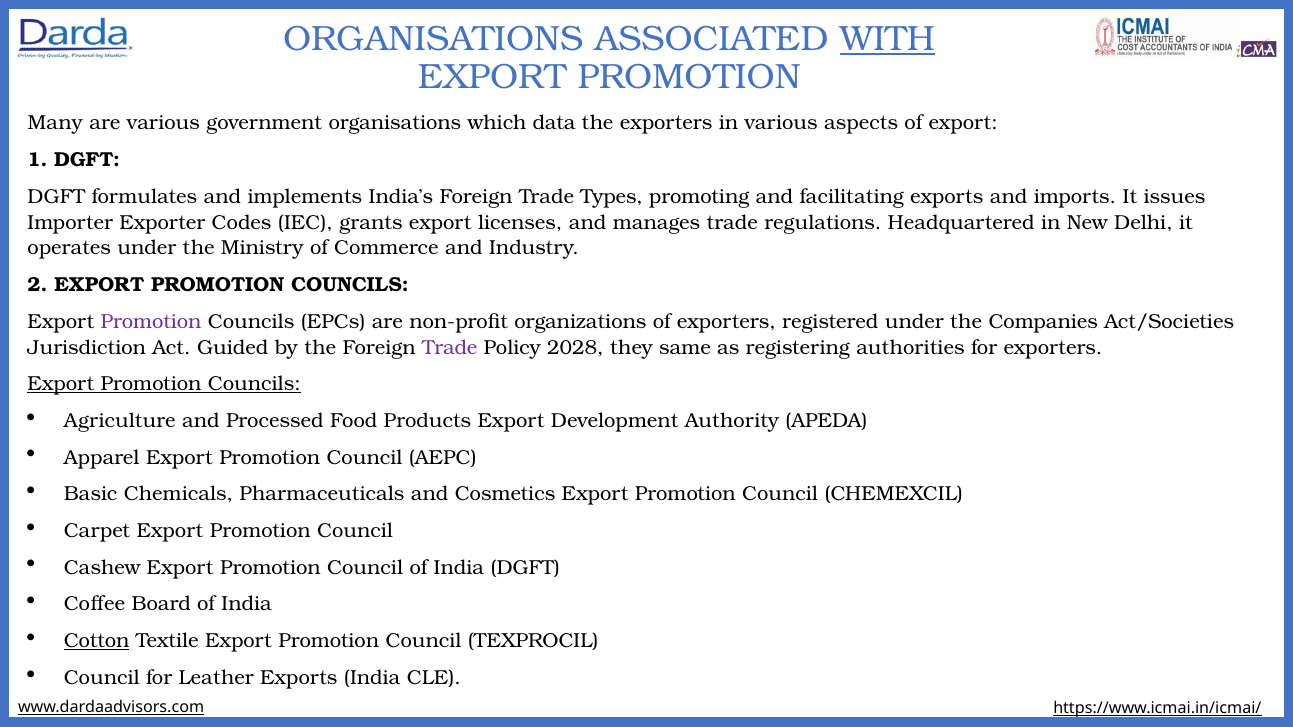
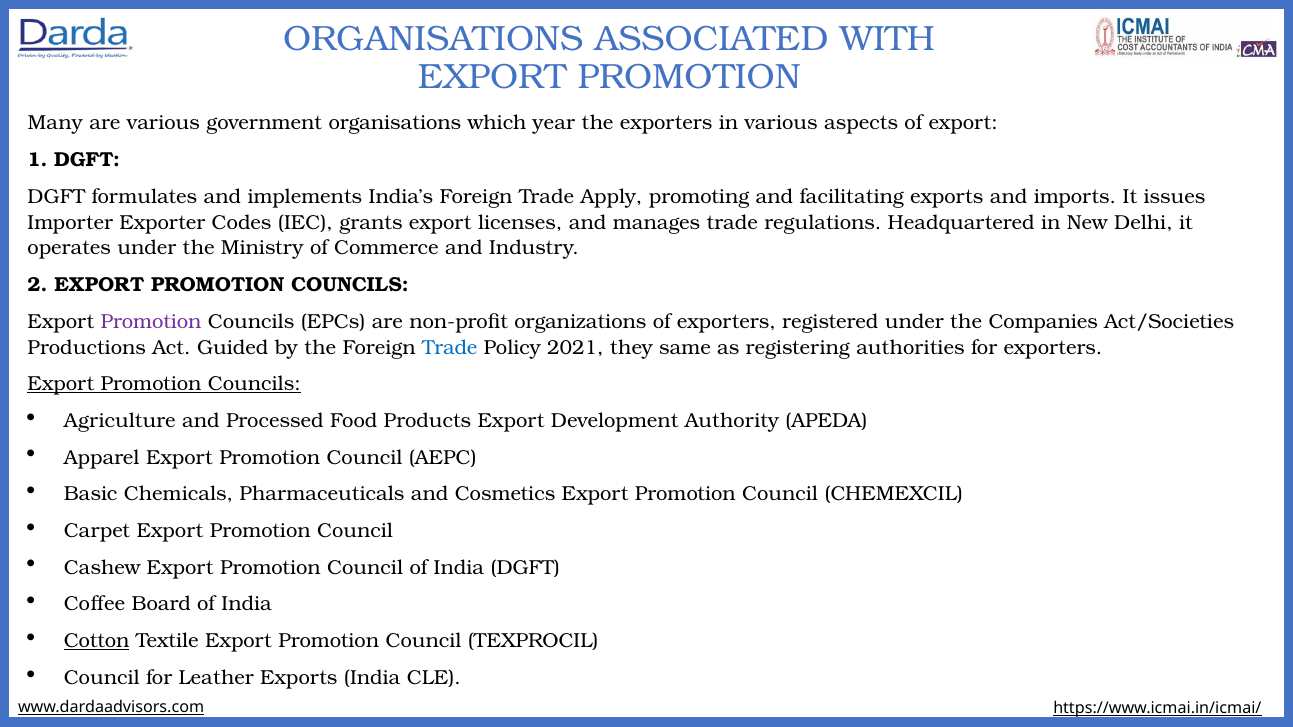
WITH underline: present -> none
data: data -> year
Types: Types -> Apply
Jurisdiction: Jurisdiction -> Productions
Trade at (450, 348) colour: purple -> blue
2028: 2028 -> 2021
